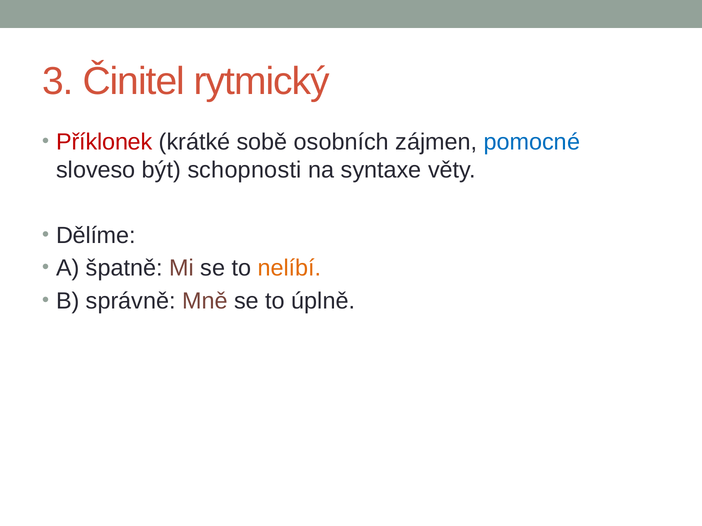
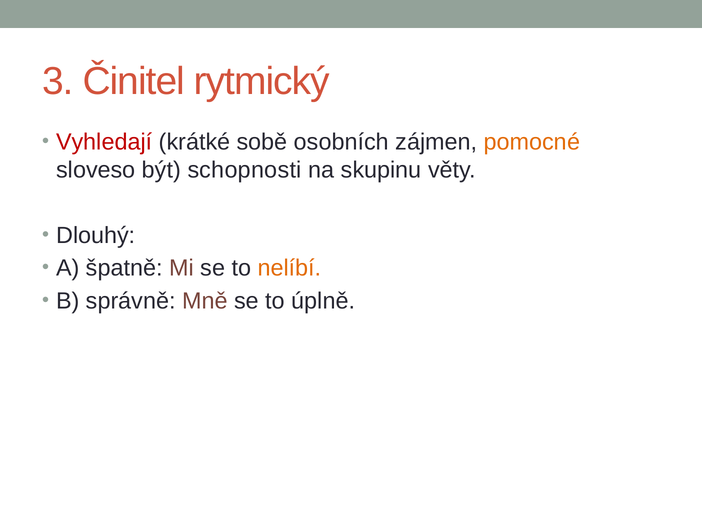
Příklonek: Příklonek -> Vyhledají
pomocné colour: blue -> orange
syntaxe: syntaxe -> skupinu
Dělíme: Dělíme -> Dlouhý
